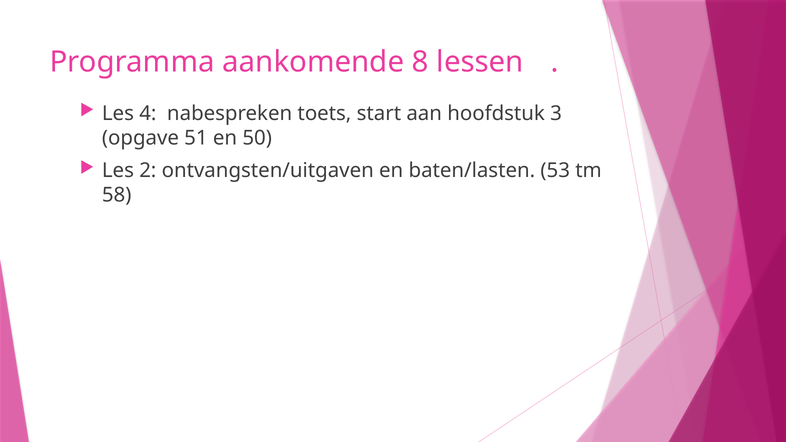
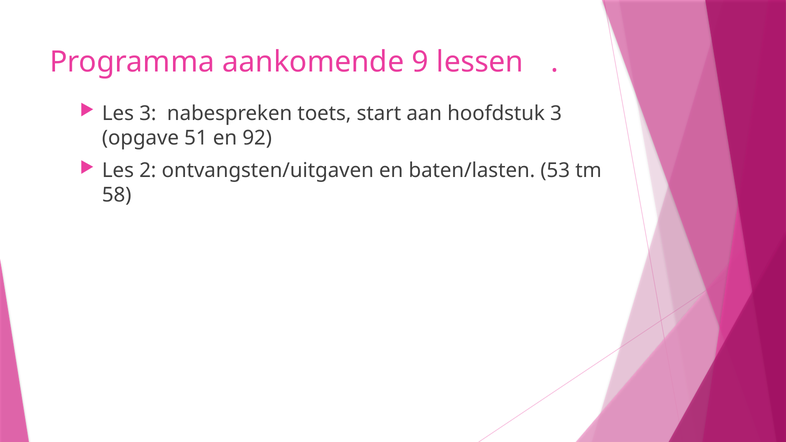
8: 8 -> 9
Les 4: 4 -> 3
50: 50 -> 92
